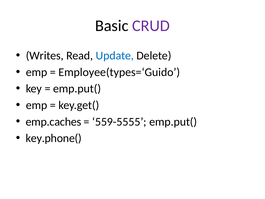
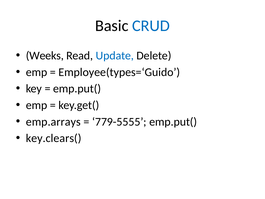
CRUD colour: purple -> blue
Writes: Writes -> Weeks
emp.caches: emp.caches -> emp.arrays
559-5555: 559-5555 -> 779-5555
key.phone(: key.phone( -> key.clears(
